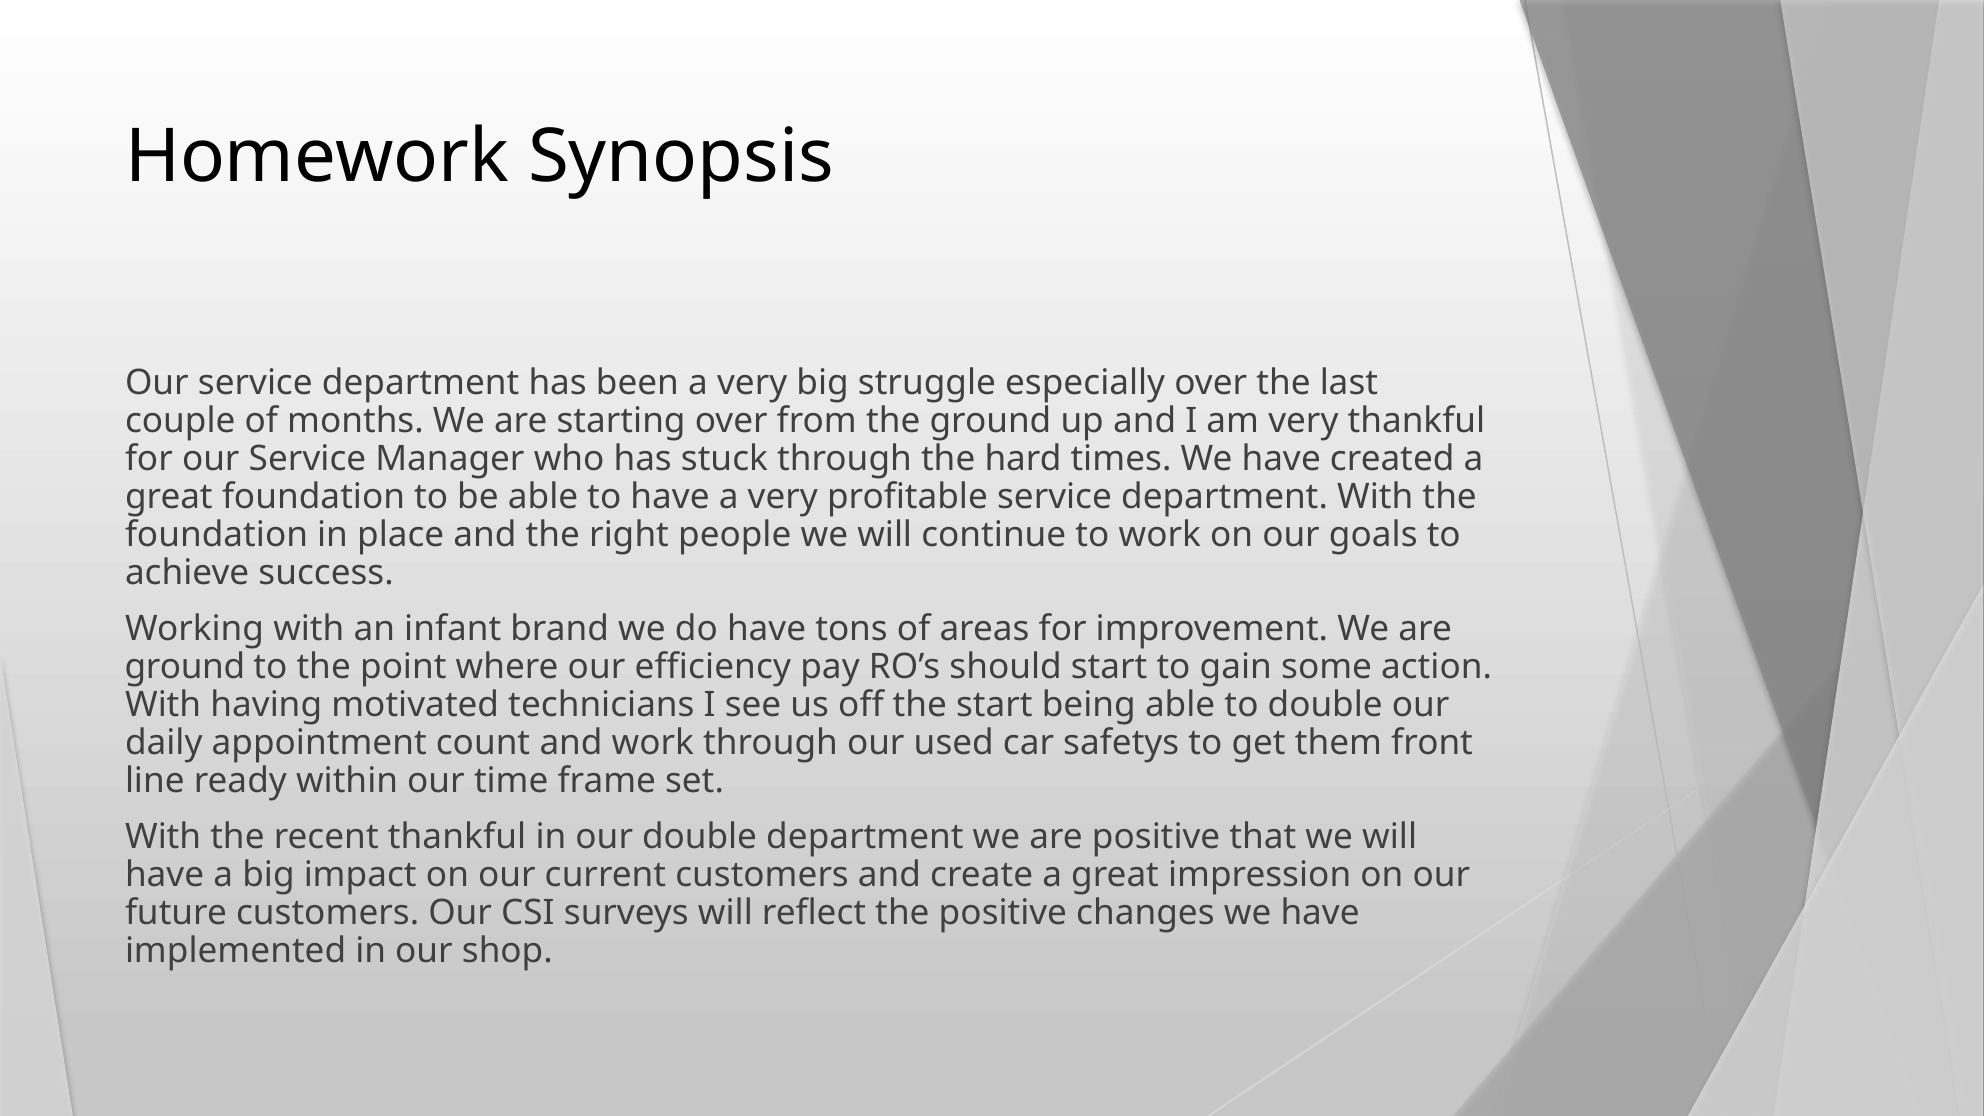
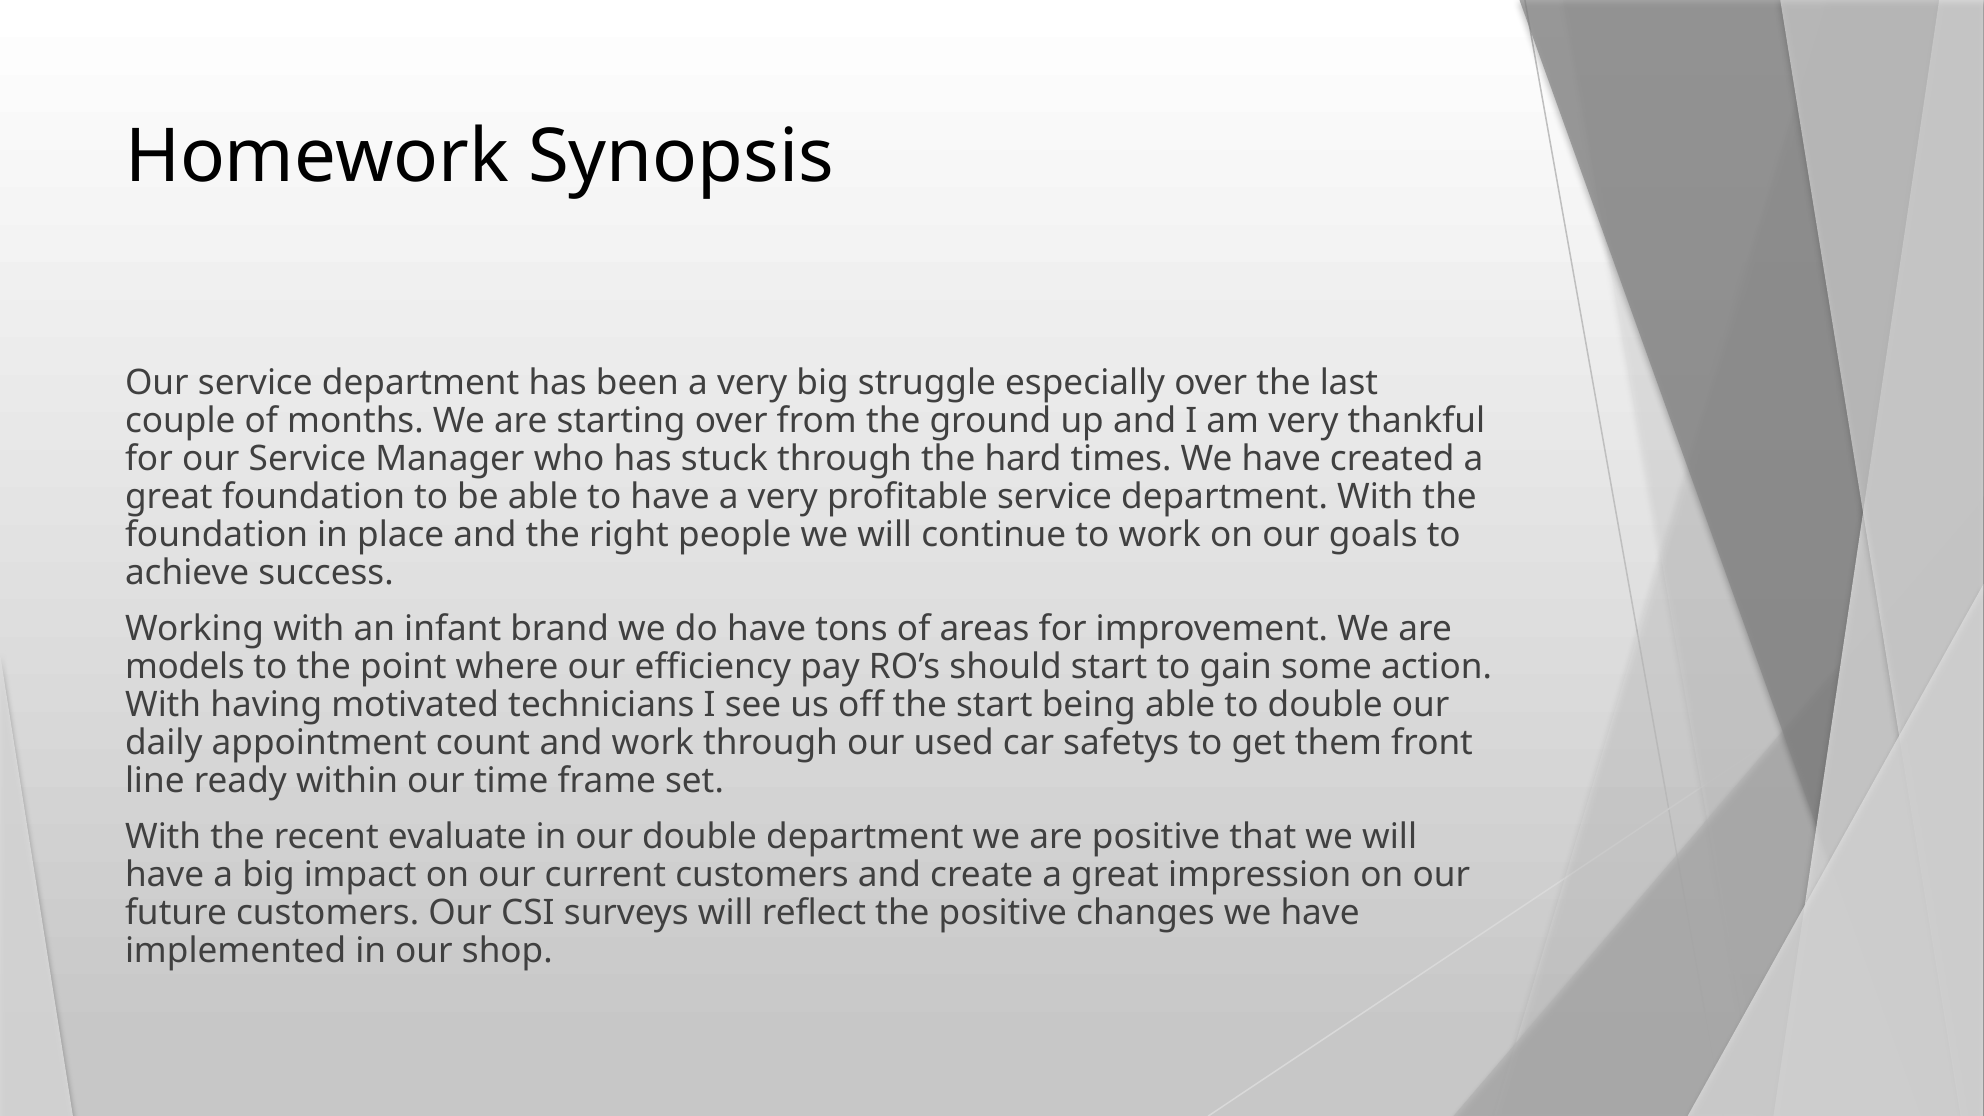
ground at (185, 667): ground -> models
recent thankful: thankful -> evaluate
